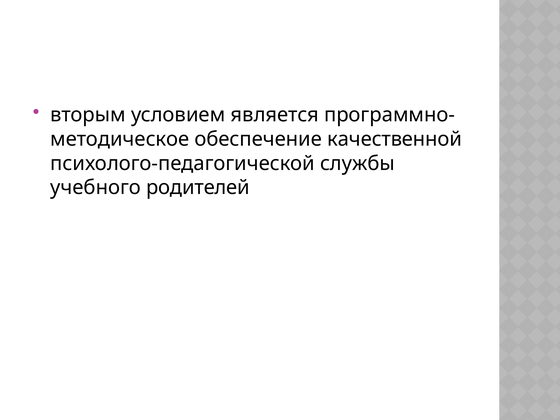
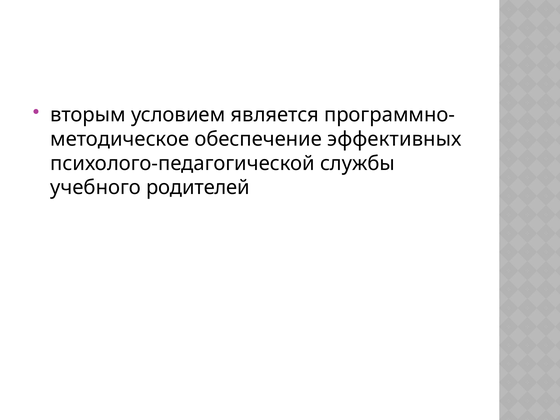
качественной: качественной -> эффективных
